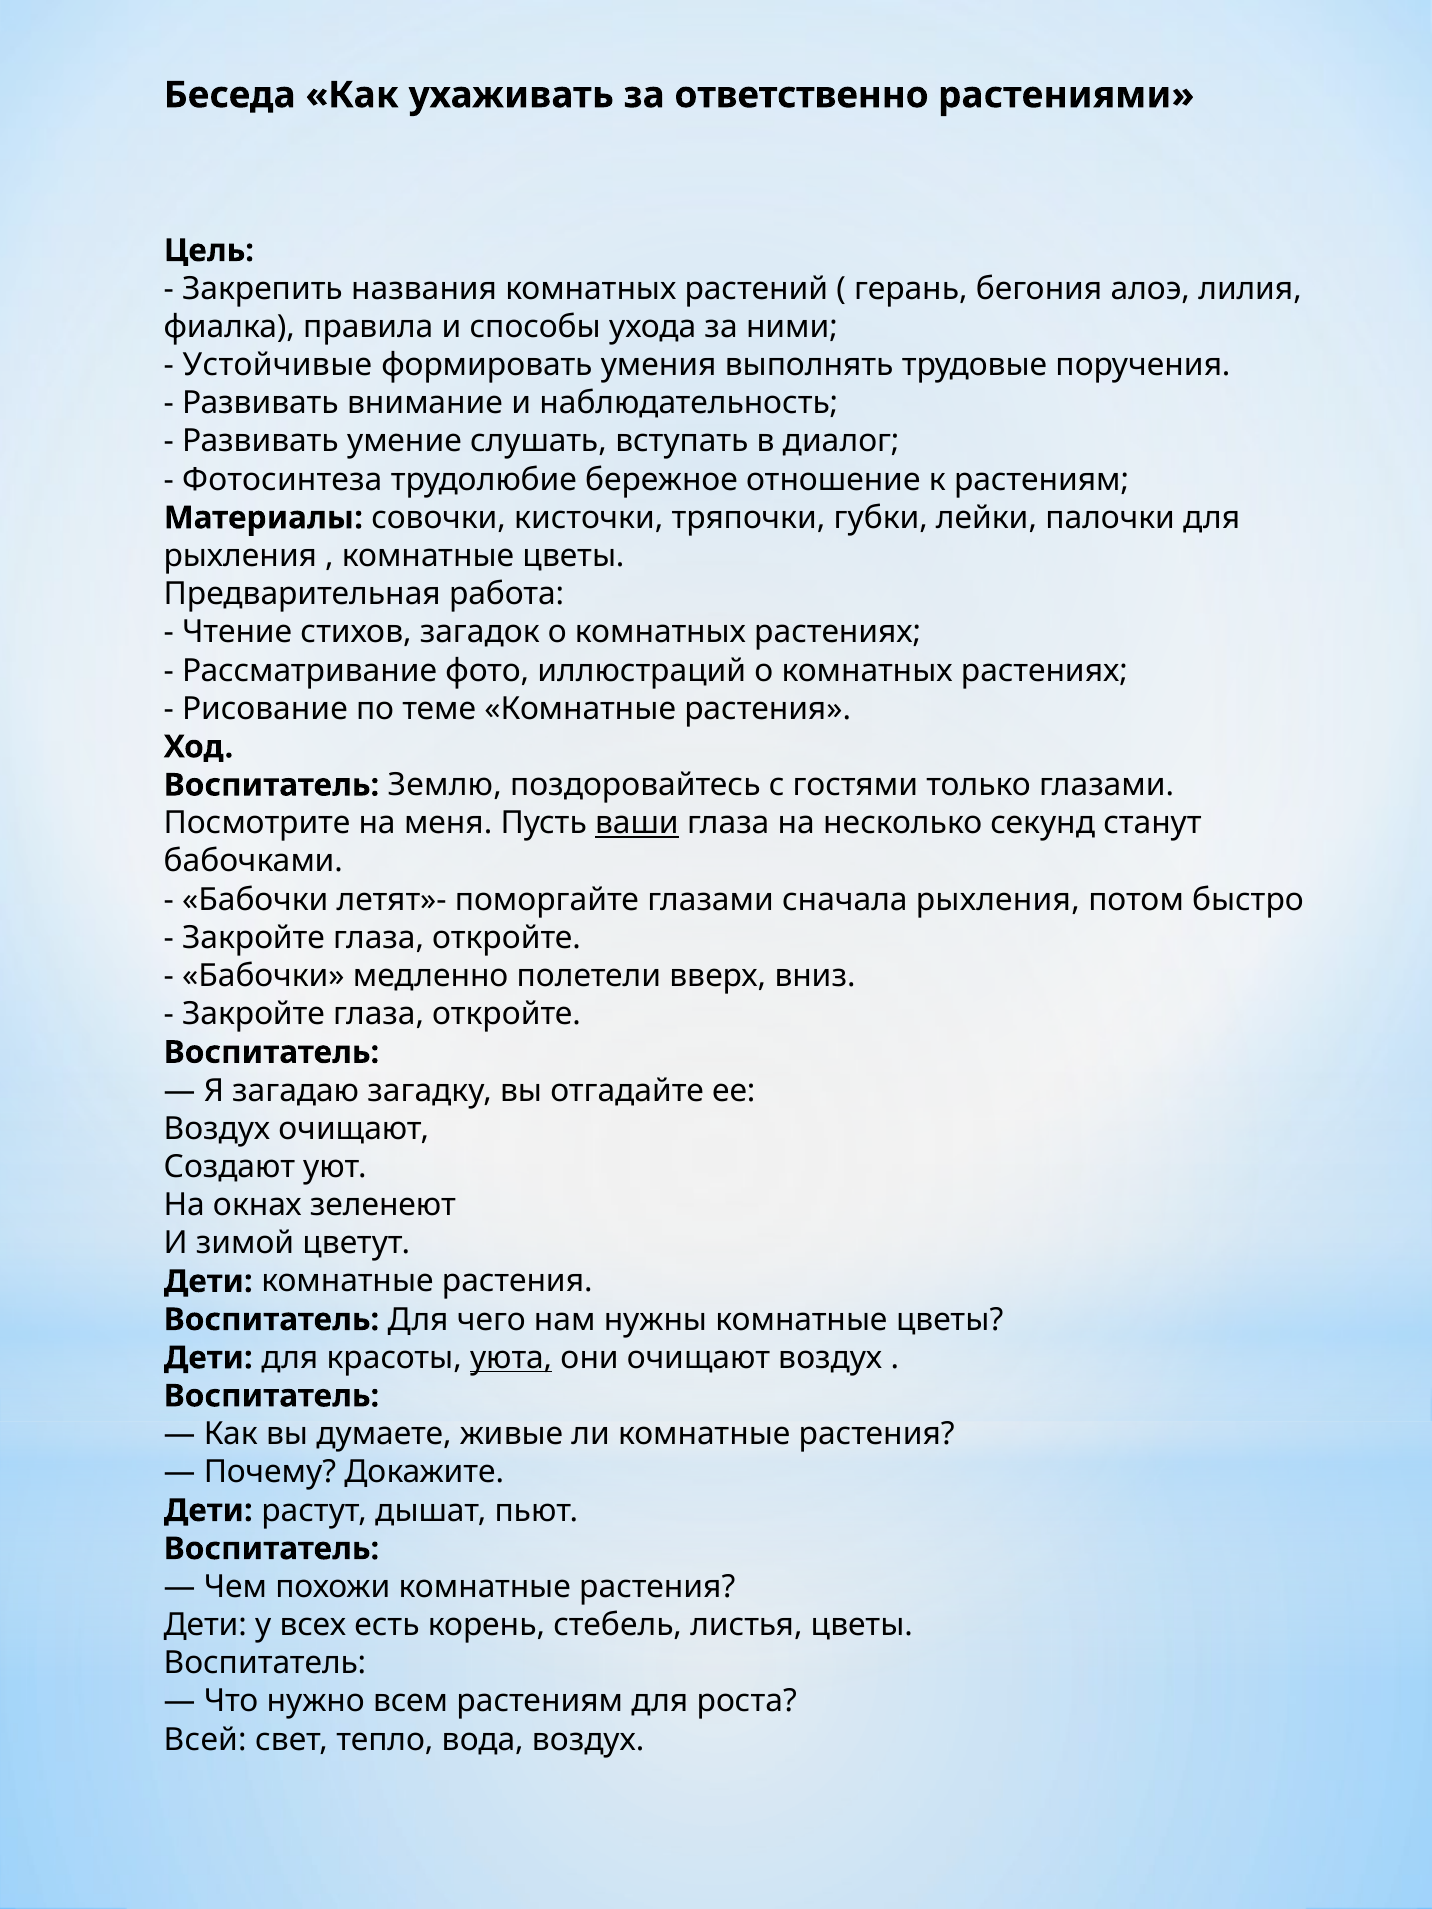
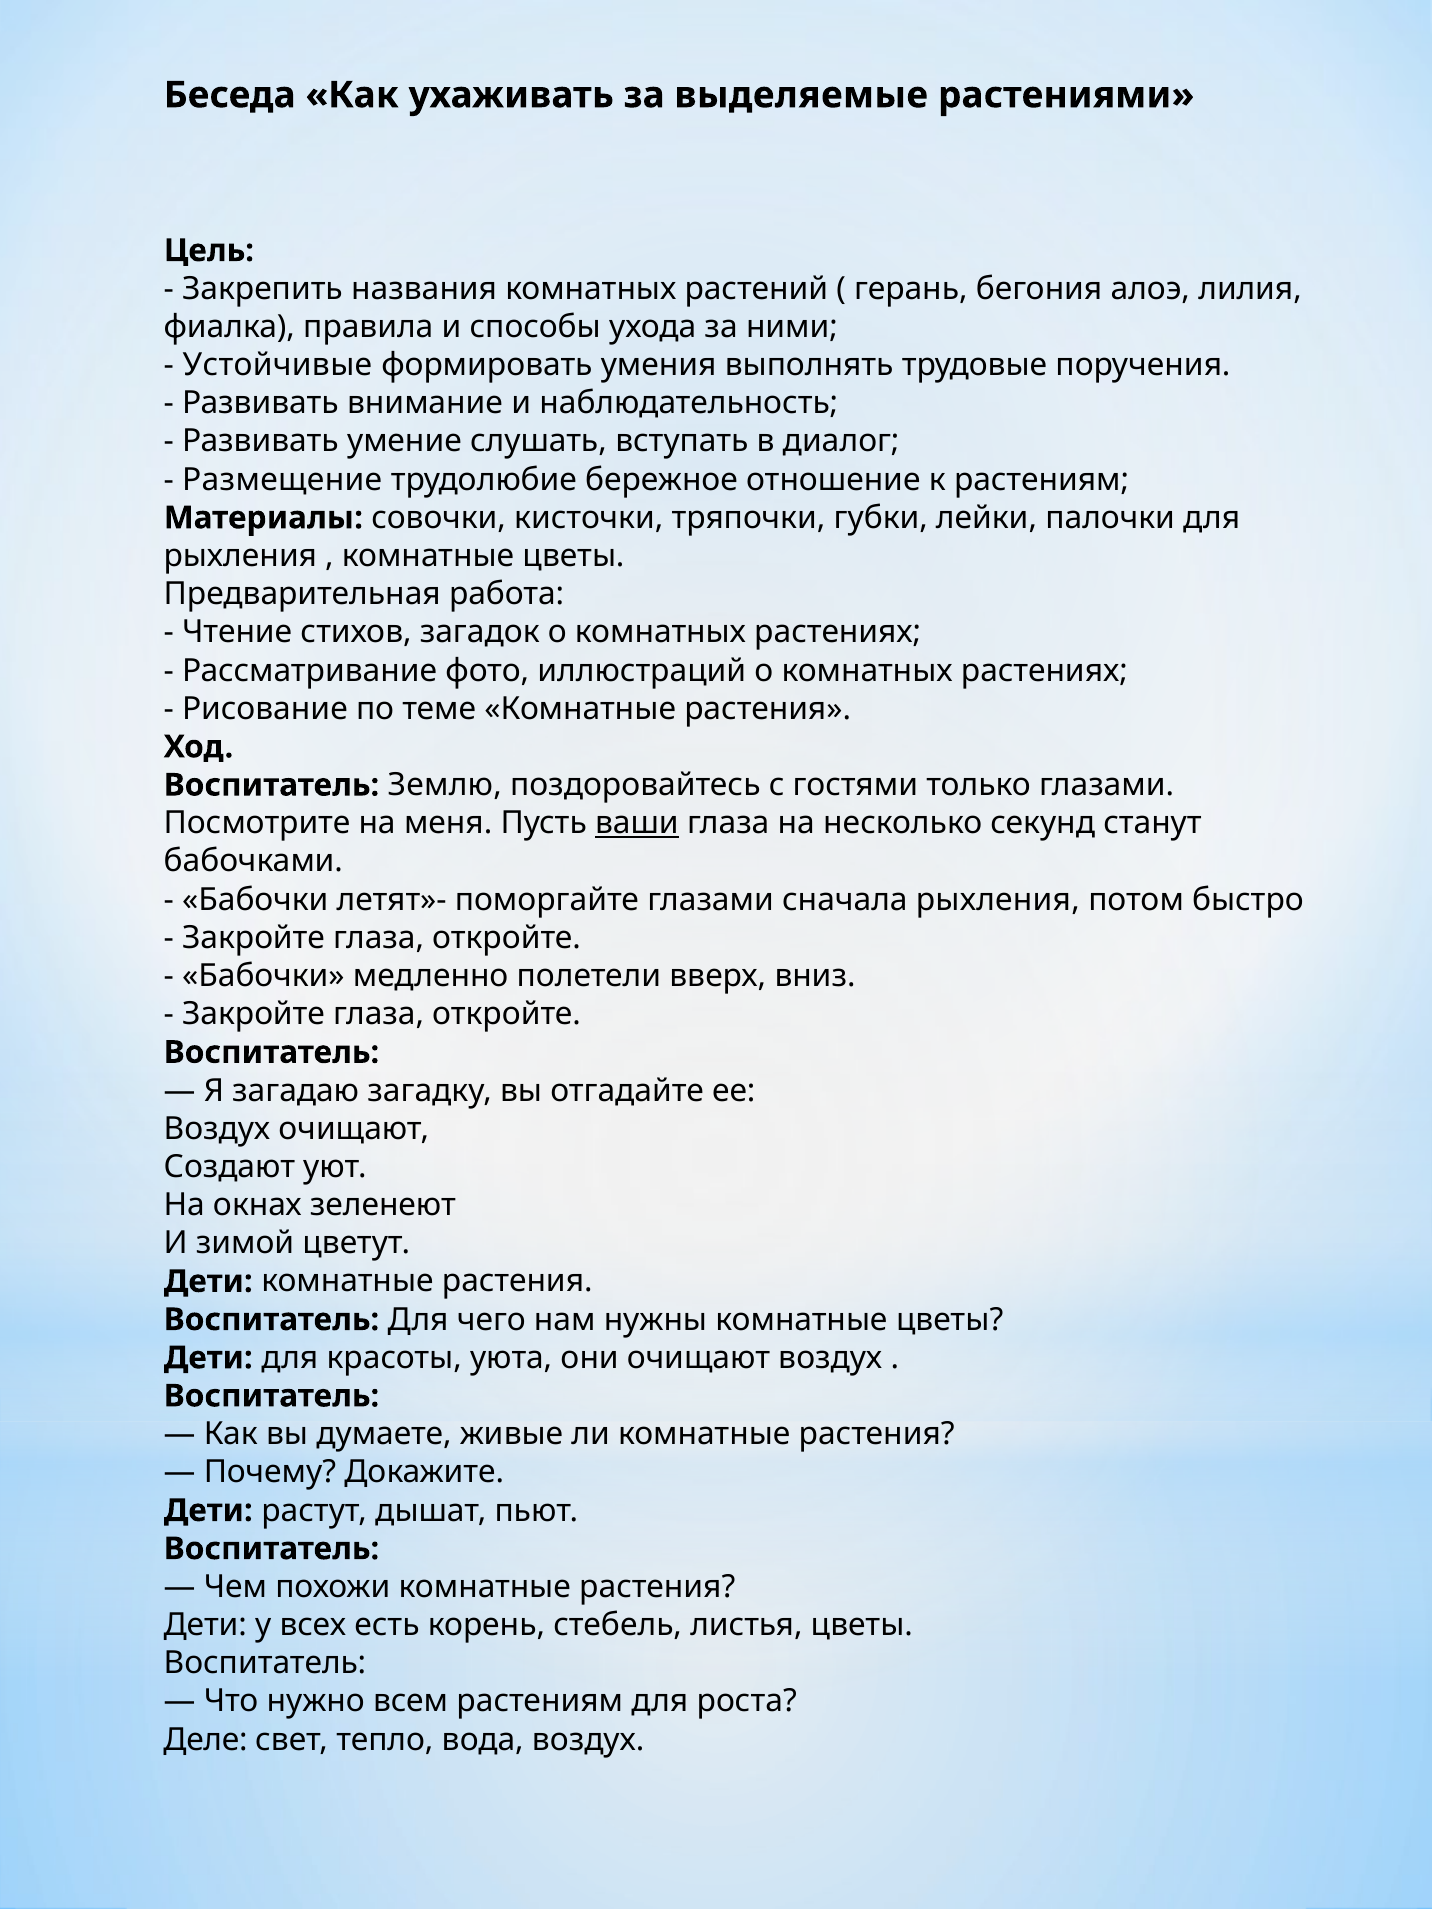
ответственно: ответственно -> выделяемые
Фотосинтеза: Фотосинтеза -> Размещение
уюта underline: present -> none
Всей: Всей -> Деле
